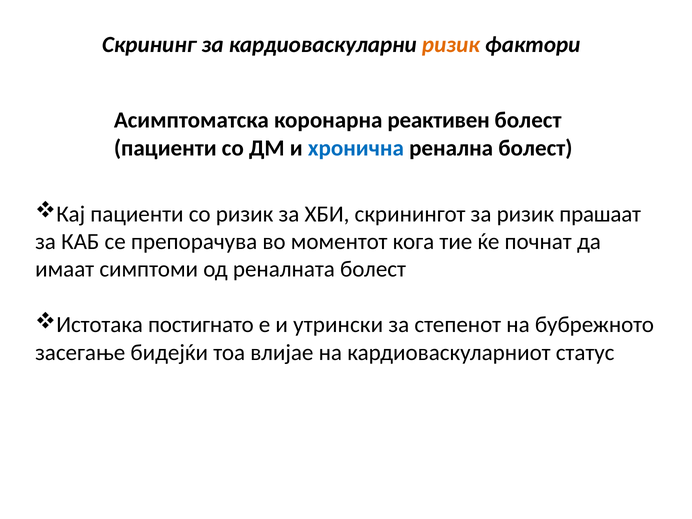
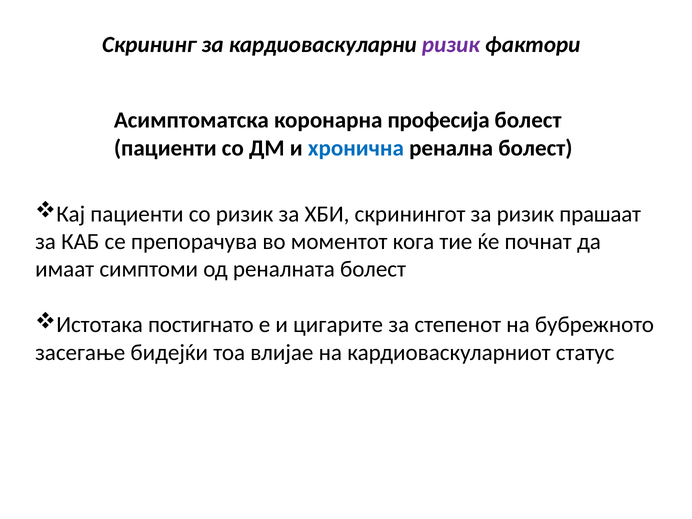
ризик at (451, 45) colour: orange -> purple
реактивен: реактивен -> професија
утрински: утрински -> цигарите
